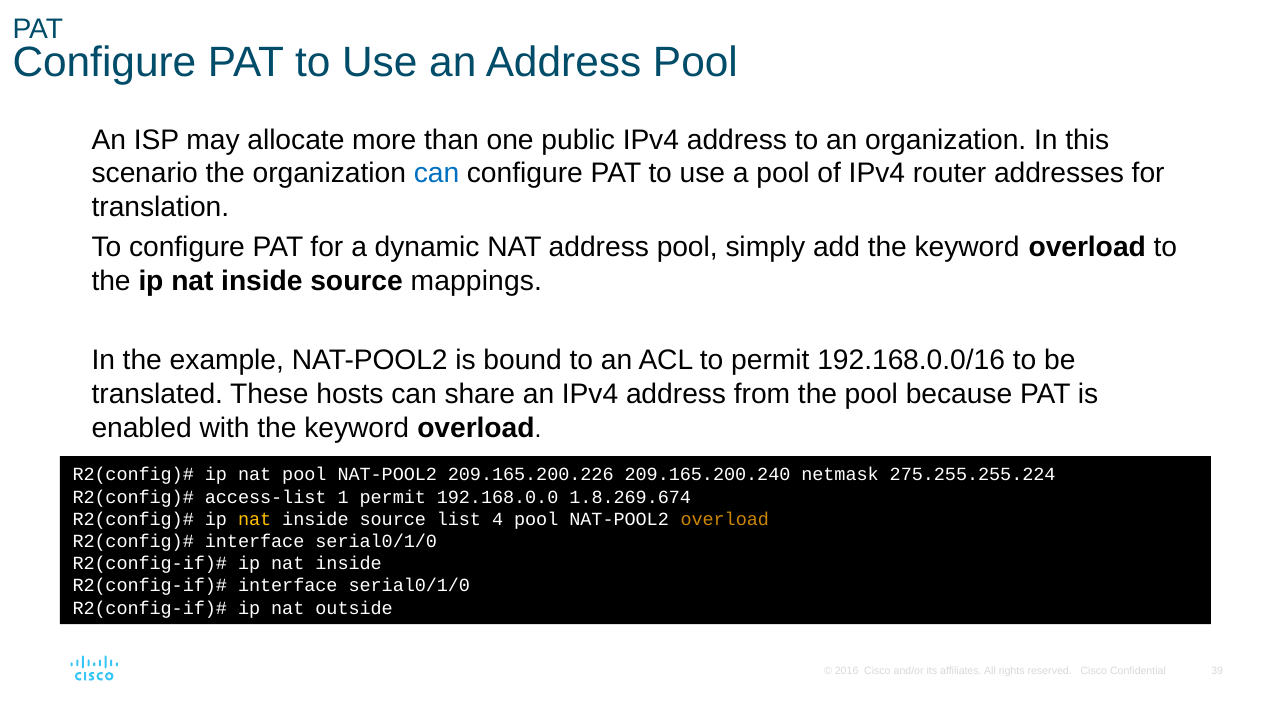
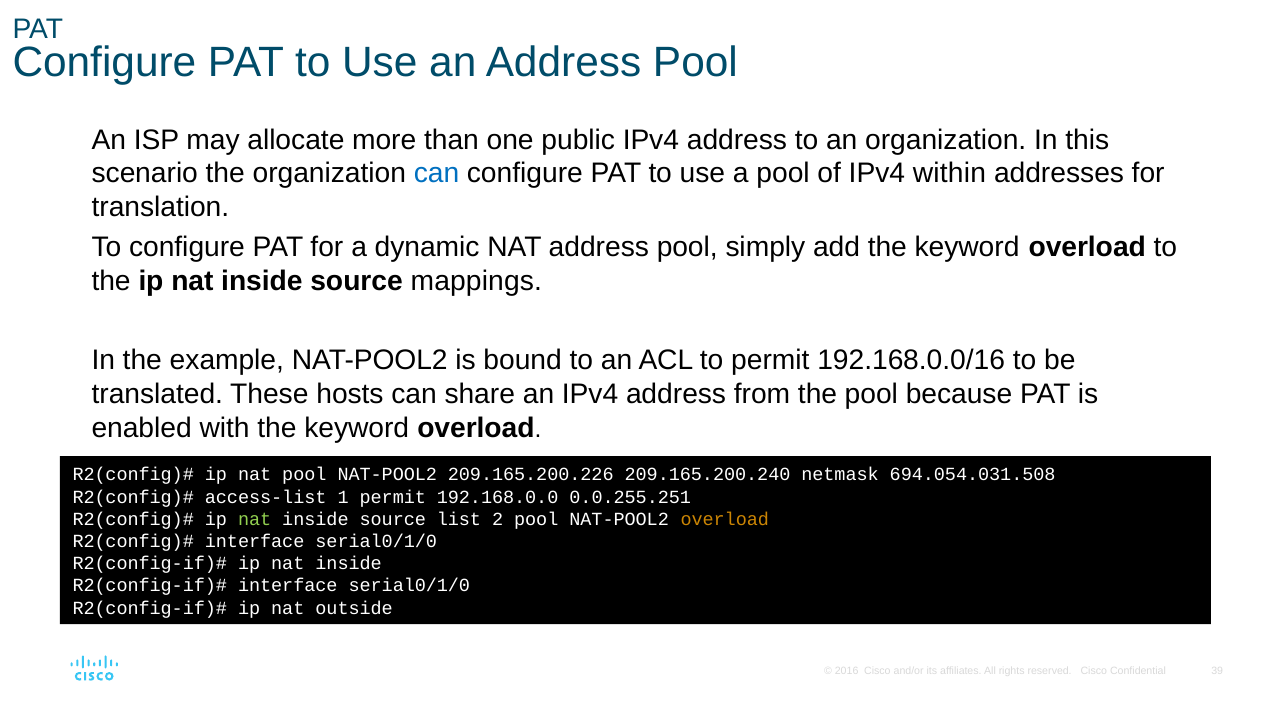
router: router -> within
275.255.255.224: 275.255.255.224 -> 694.054.031.508
1.8.269.674: 1.8.269.674 -> 0.0.255.251
nat at (255, 519) colour: yellow -> light green
4: 4 -> 2
